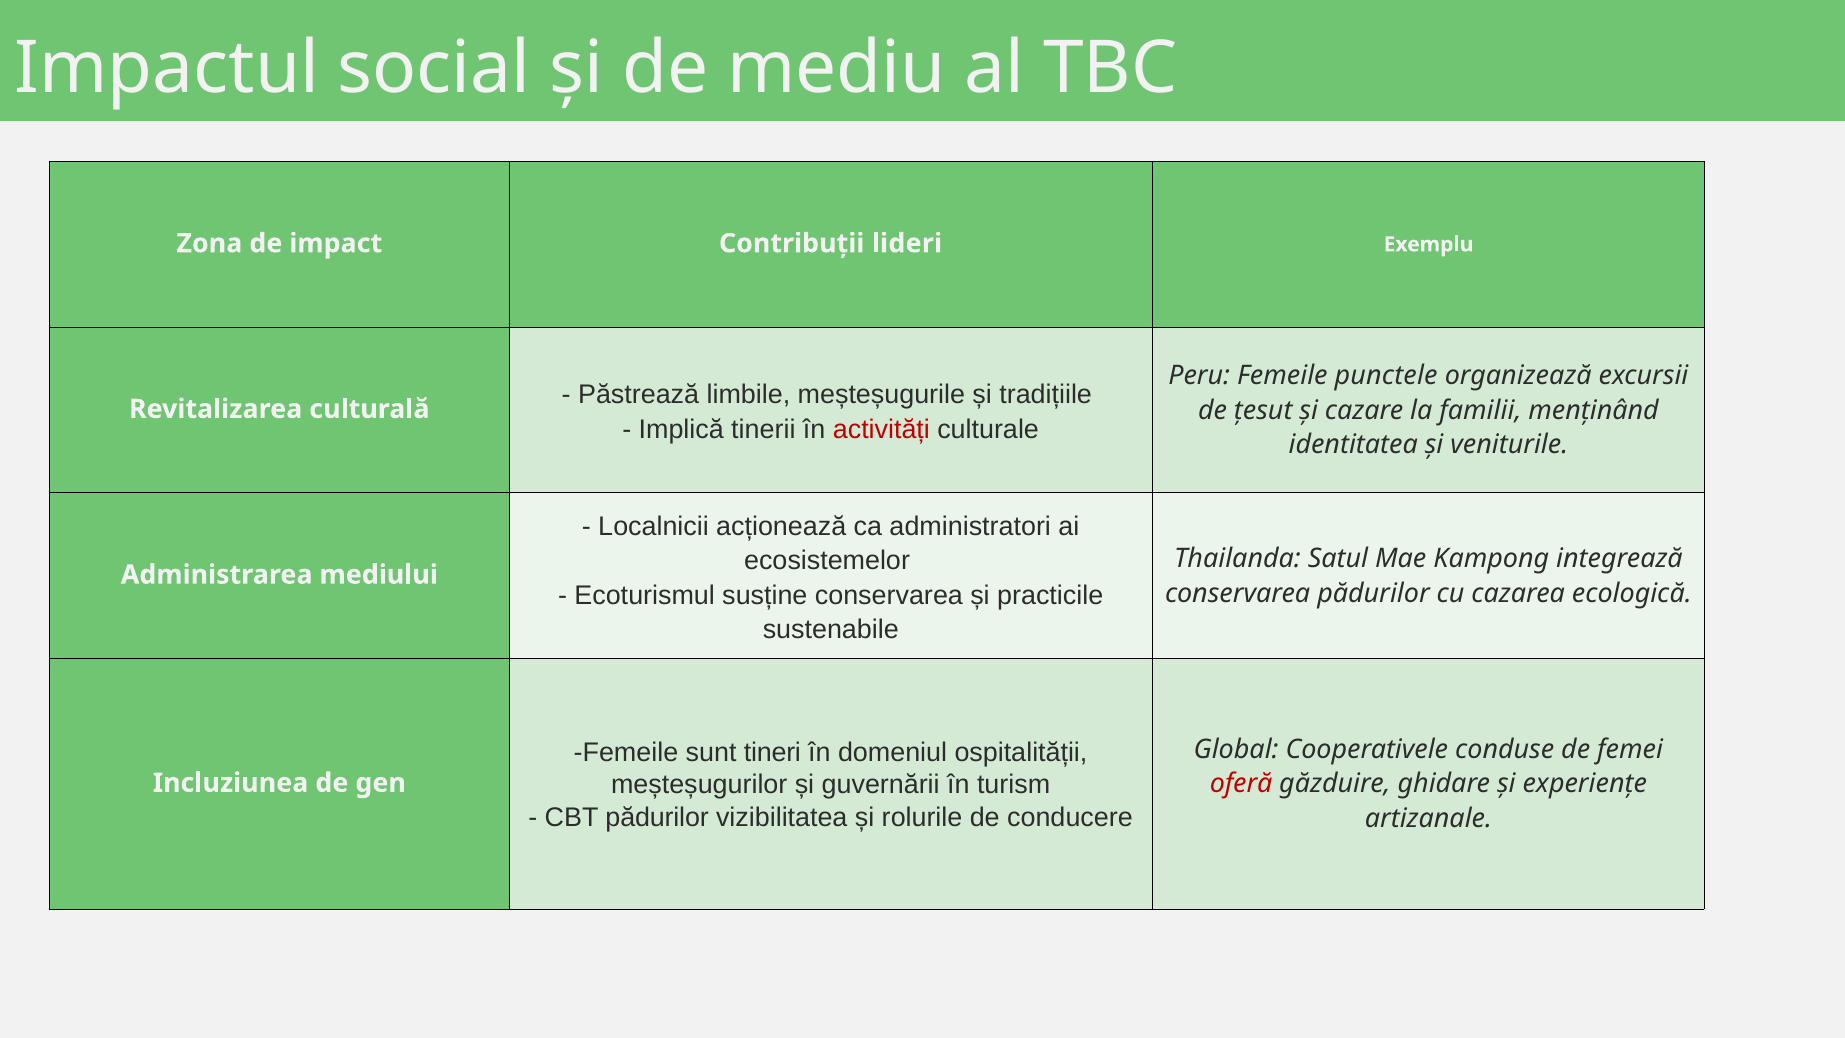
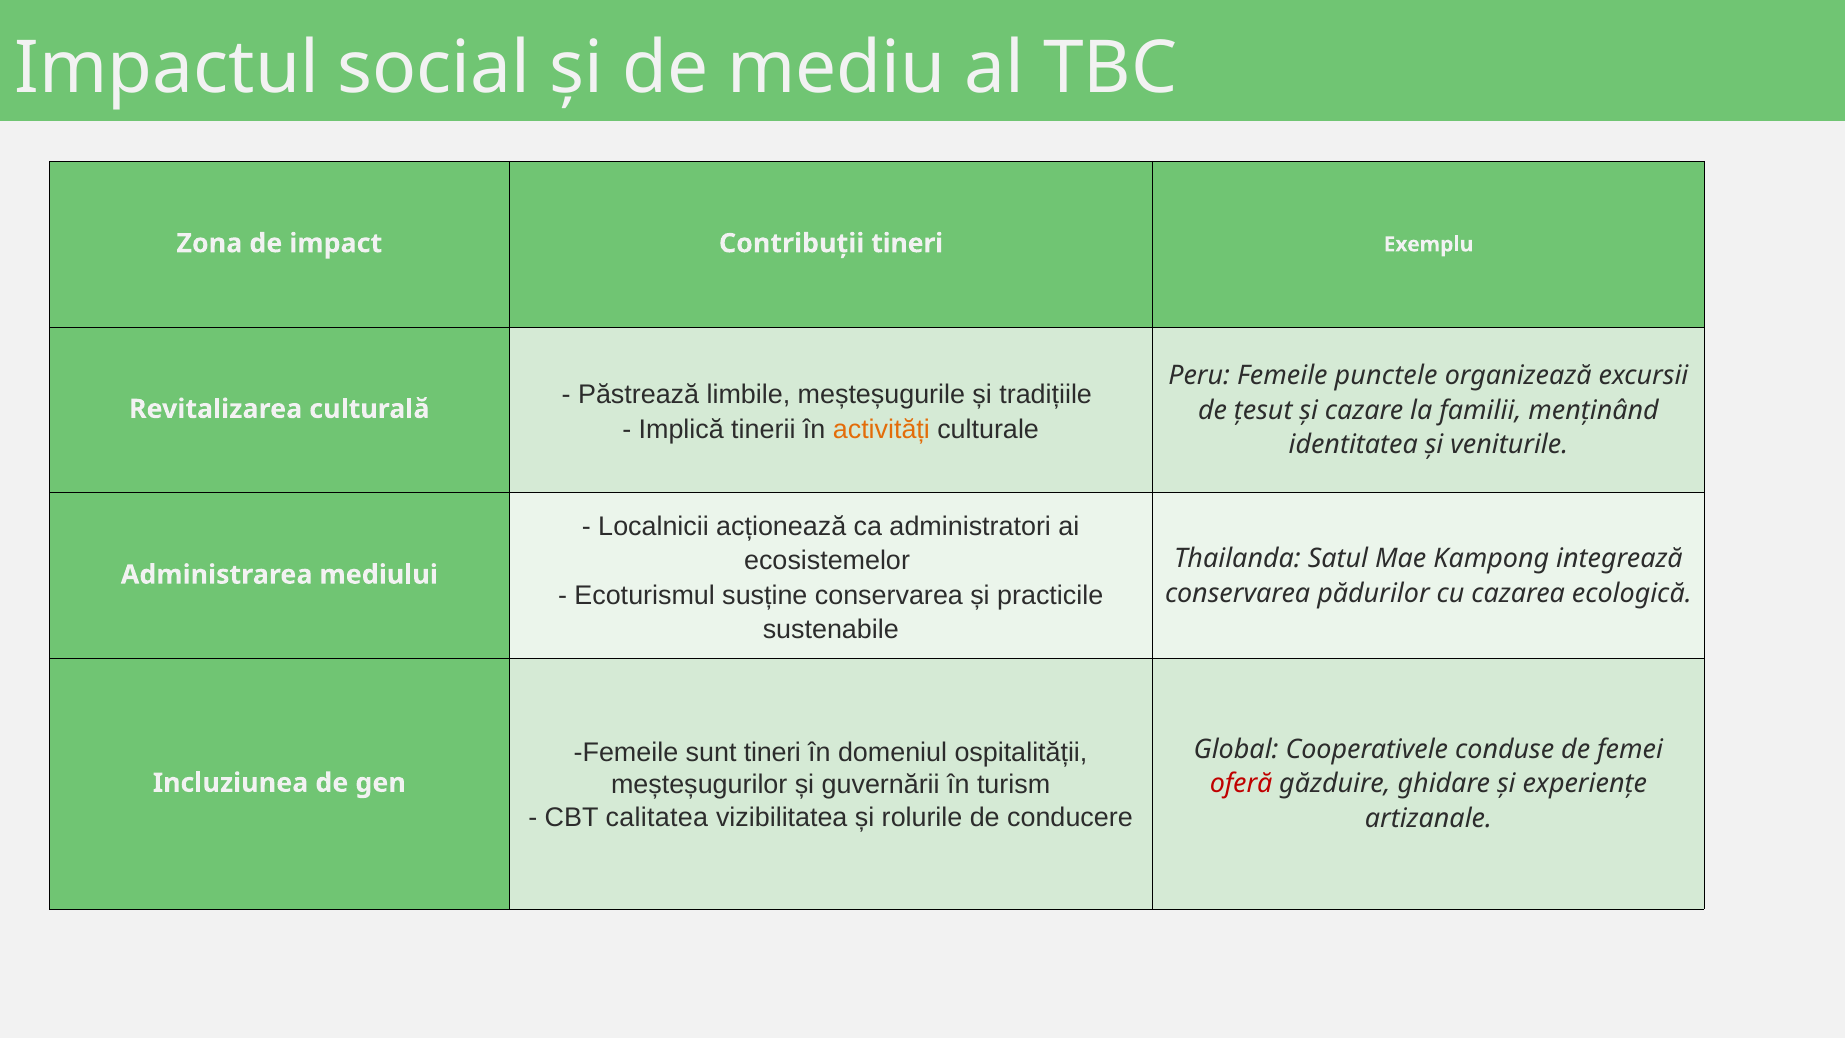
Contribuții lideri: lideri -> tineri
activități colour: red -> orange
CBT pădurilor: pădurilor -> calitatea
